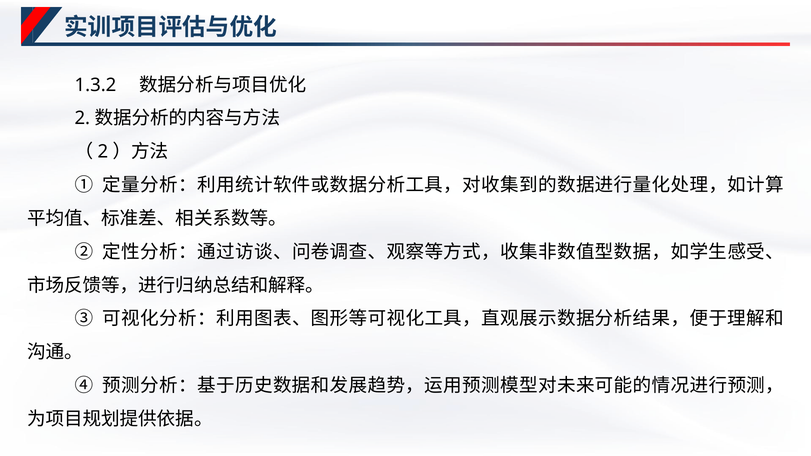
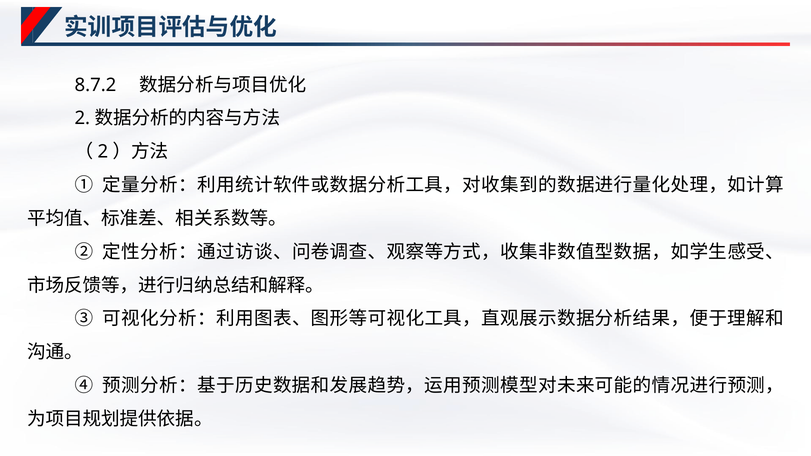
1.3.2: 1.3.2 -> 8.7.2
